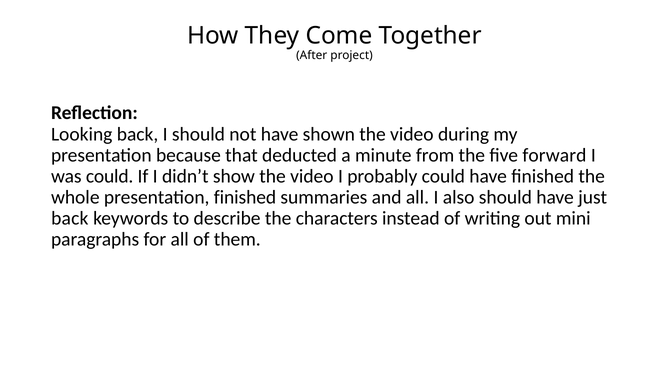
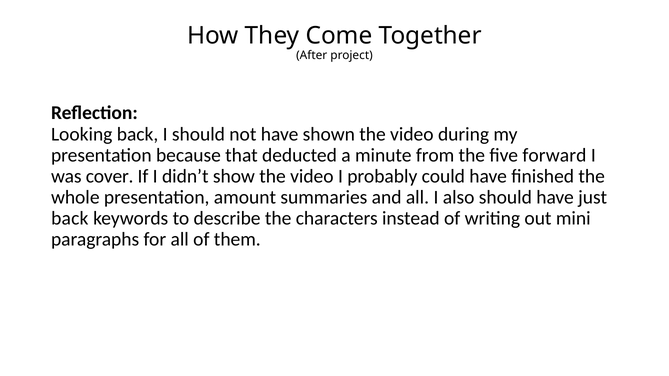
was could: could -> cover
presentation finished: finished -> amount
